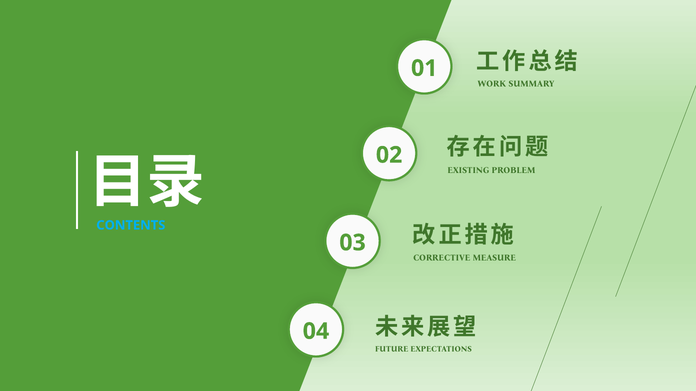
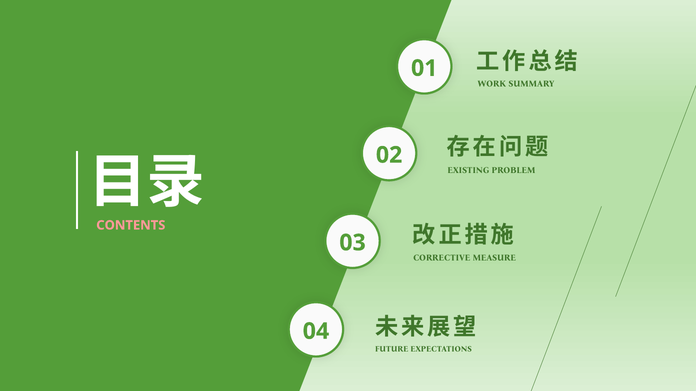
CONTENTS colour: light blue -> pink
